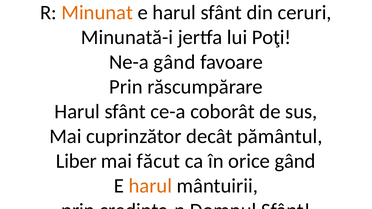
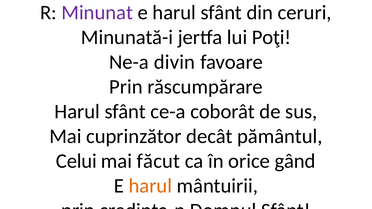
Minunat colour: orange -> purple
Ne-a gând: gând -> divin
Liber: Liber -> Celui
